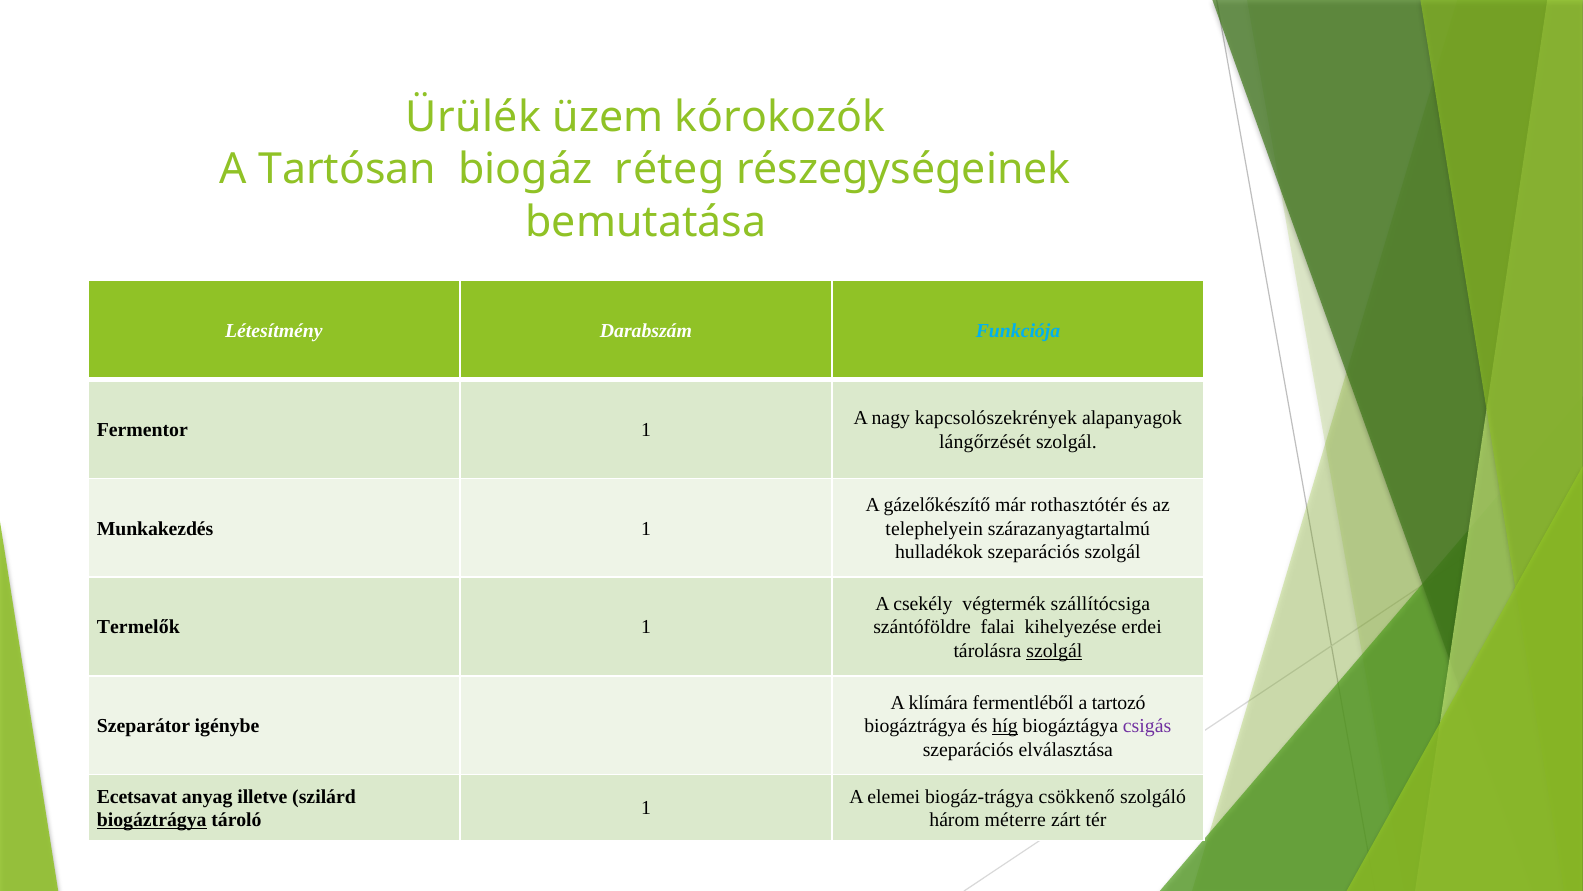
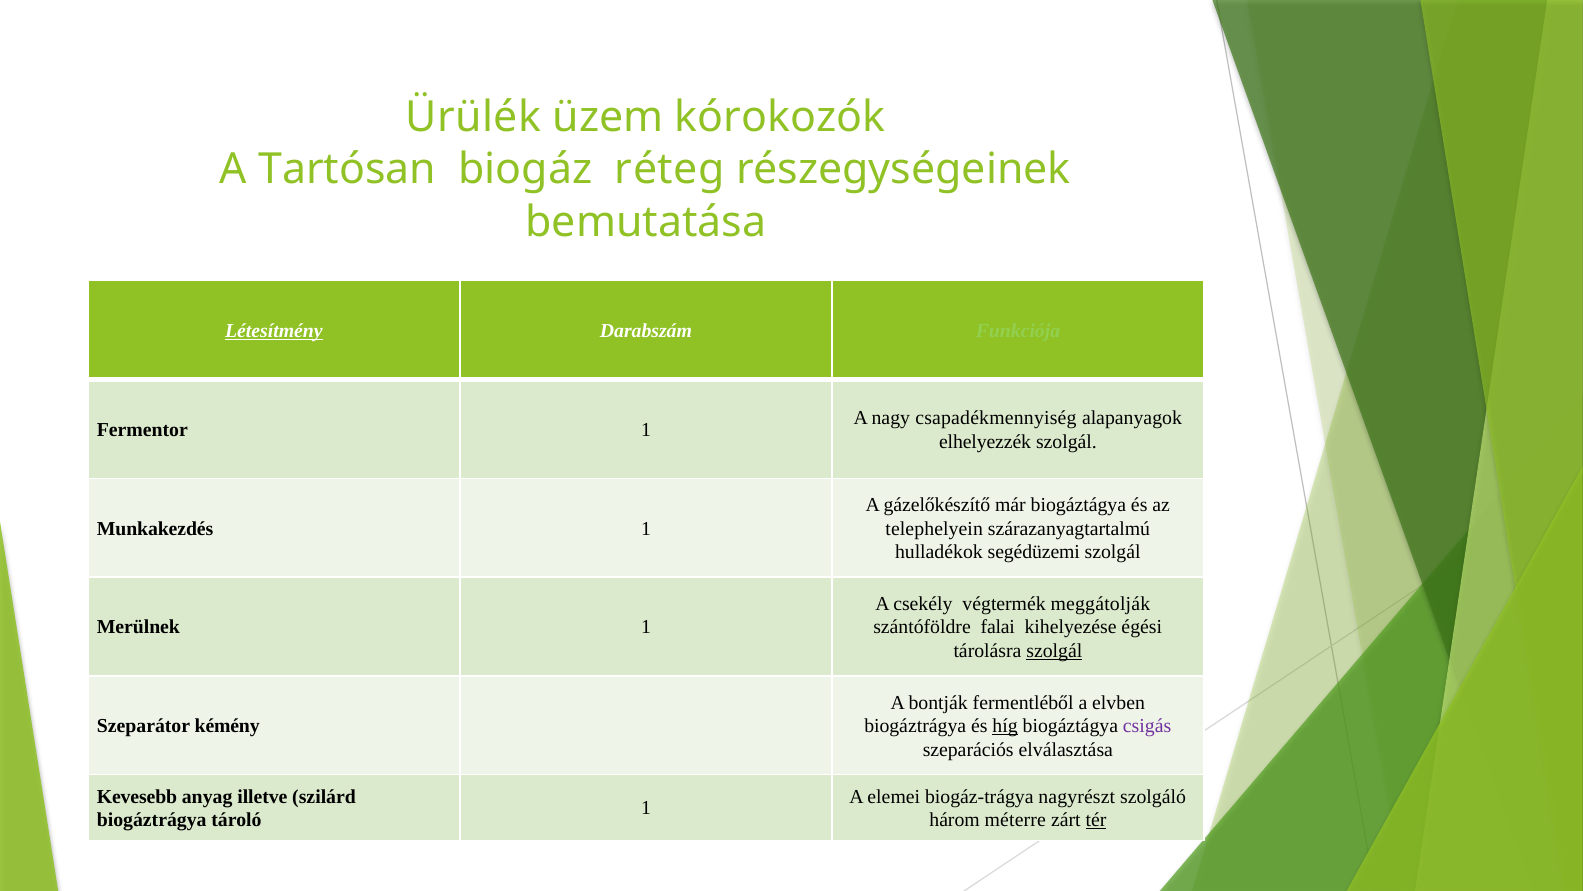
Létesítmény underline: none -> present
Funkciója colour: light blue -> light green
kapcsolószekrények: kapcsolószekrények -> csapadékmennyiség
lángőrzését: lángőrzését -> elhelyezzék
már rothasztótér: rothasztótér -> biogáztágya
hulladékok szeparációs: szeparációs -> segédüzemi
szállítócsiga: szállítócsiga -> meggátolják
Termelők: Termelők -> Merülnek
erdei: erdei -> égési
klímára: klímára -> bontják
tartozó: tartozó -> elvben
igénybe: igénybe -> kémény
Ecetsavat: Ecetsavat -> Kevesebb
csökkenő: csökkenő -> nagyrészt
biogáztrágya at (152, 820) underline: present -> none
tér underline: none -> present
